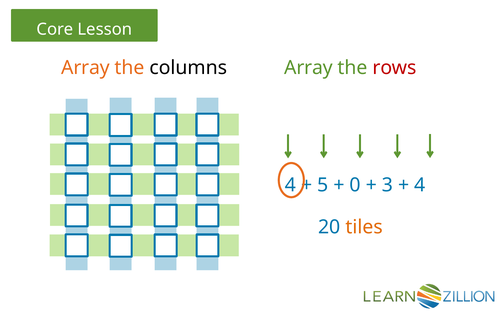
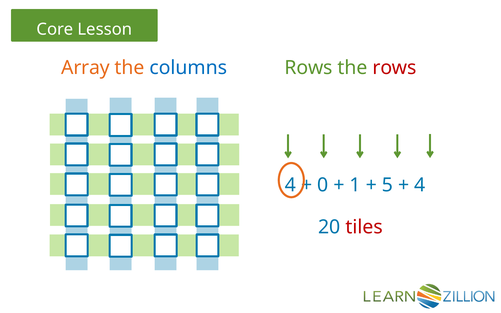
columns colour: black -> blue
Array at (308, 68): Array -> Rows
5: 5 -> 0
0: 0 -> 1
3: 3 -> 5
tiles colour: orange -> red
